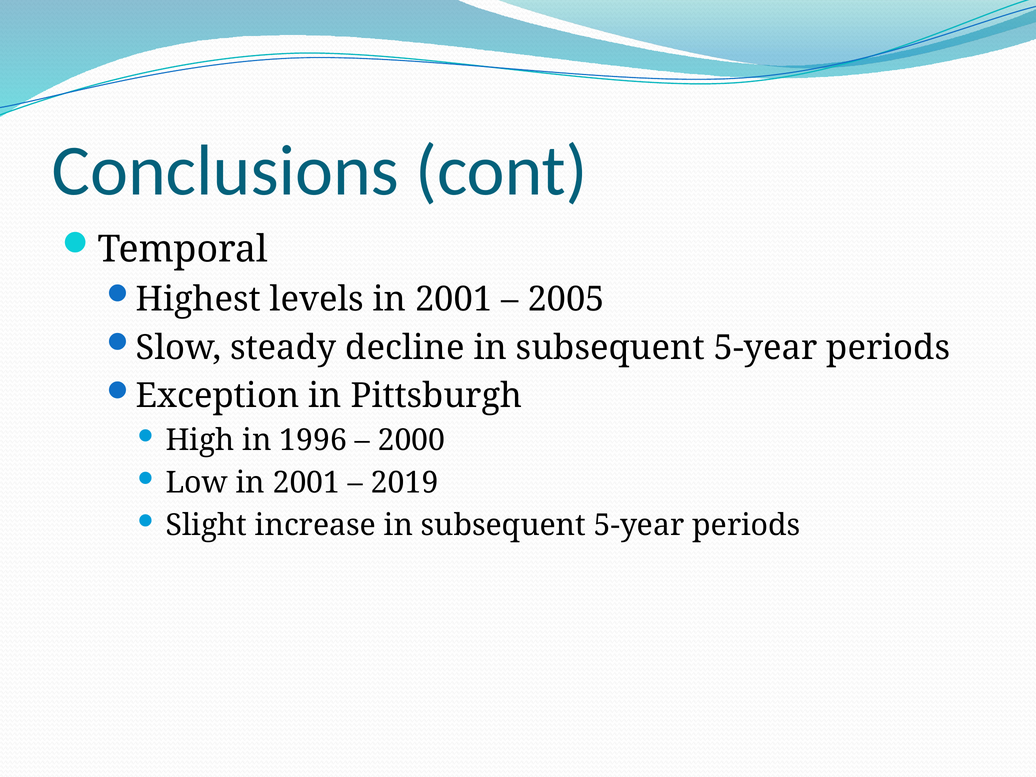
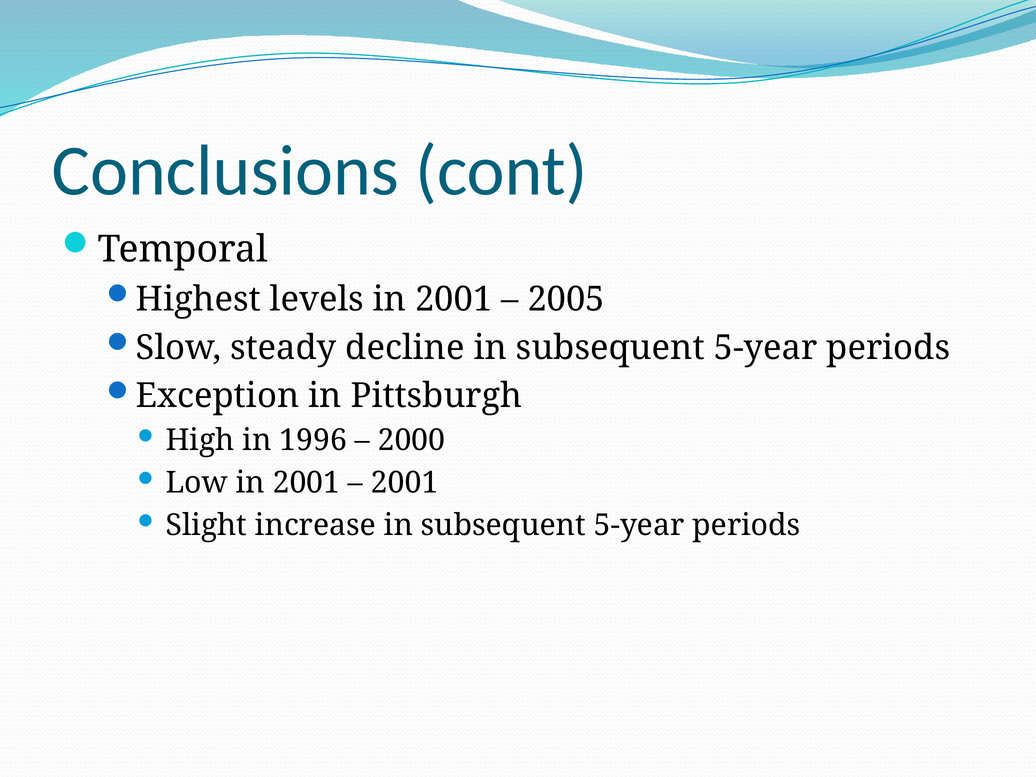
2019 at (405, 483): 2019 -> 2001
